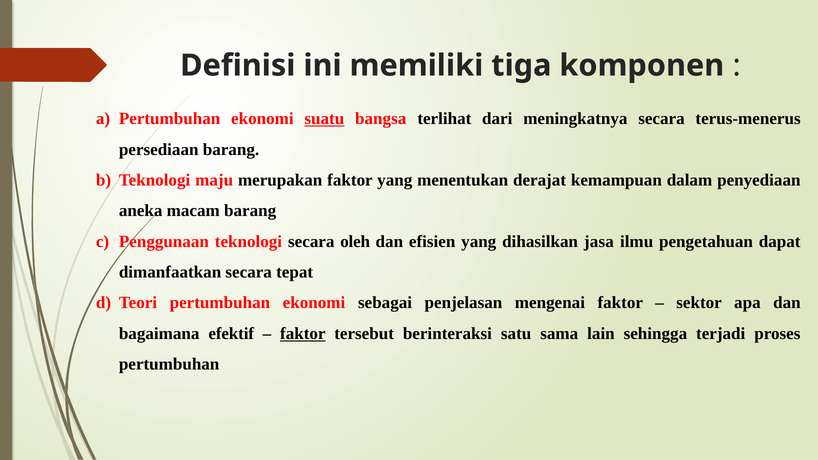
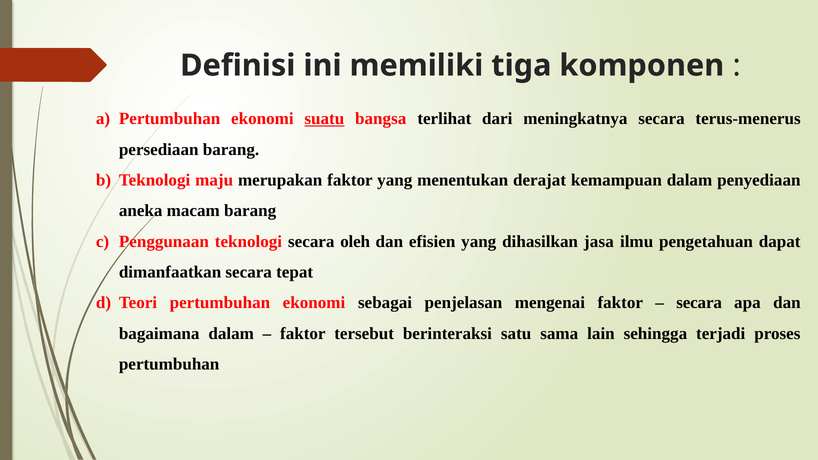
sektor at (699, 303): sektor -> secara
bagaimana efektif: efektif -> dalam
faktor at (303, 334) underline: present -> none
